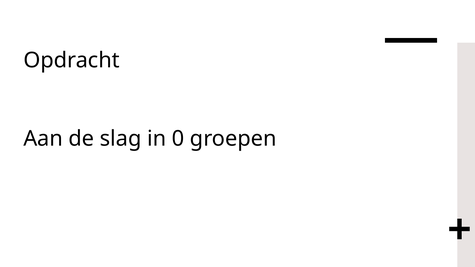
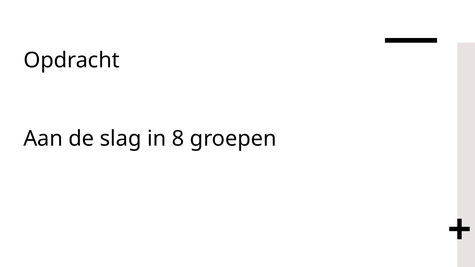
0: 0 -> 8
